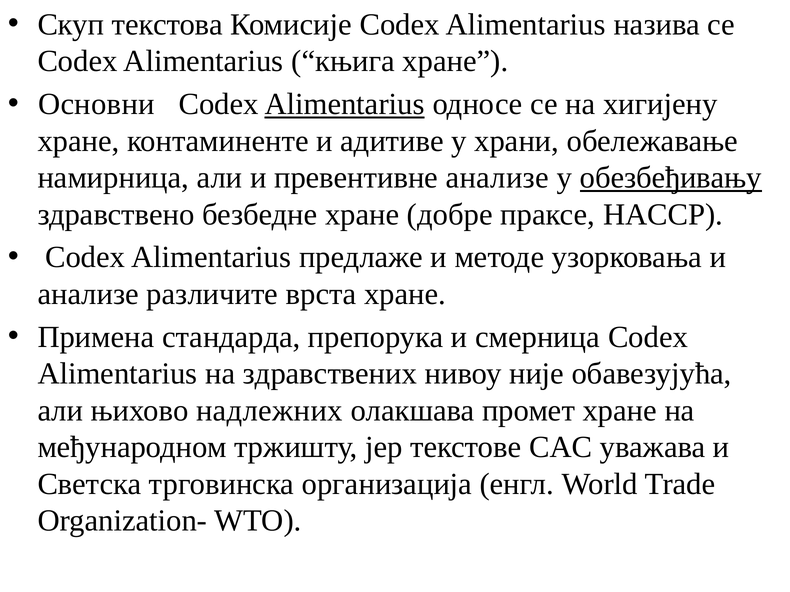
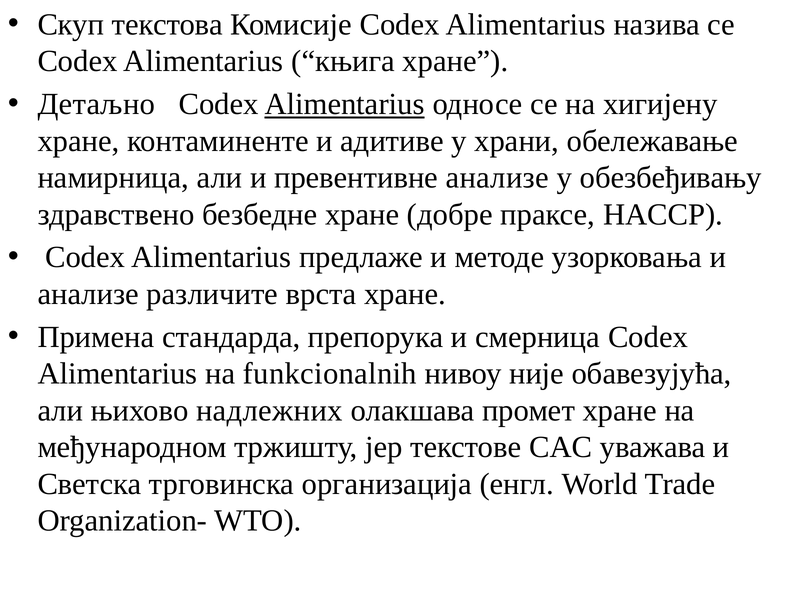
Основни: Основни -> Детаљно
обезбеђивању underline: present -> none
здравствених: здравствених -> funkcionalnih
